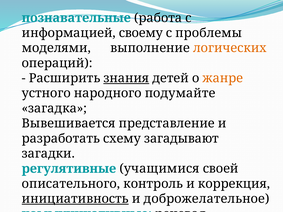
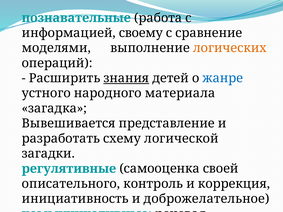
проблемы: проблемы -> сравнение
жанре colour: orange -> blue
подумайте: подумайте -> материала
загадывают: загадывают -> логической
учащимися: учащимися -> самооценка
инициативность underline: present -> none
